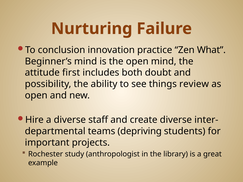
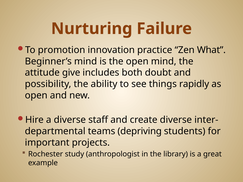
conclusion: conclusion -> promotion
first: first -> give
review: review -> rapidly
